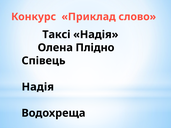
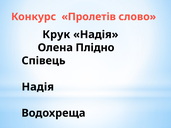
Приклад: Приклад -> Пролетів
Таксі: Таксі -> Крук
